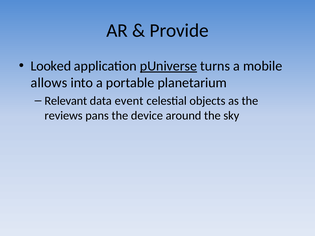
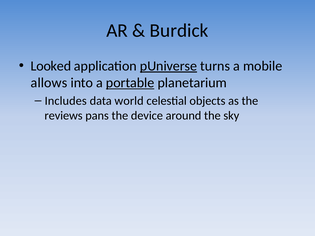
Provide: Provide -> Burdick
portable underline: none -> present
Relevant: Relevant -> Includes
event: event -> world
